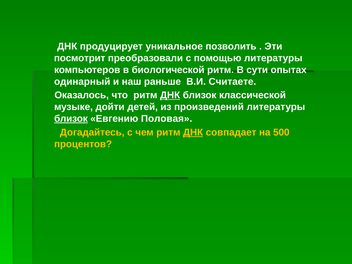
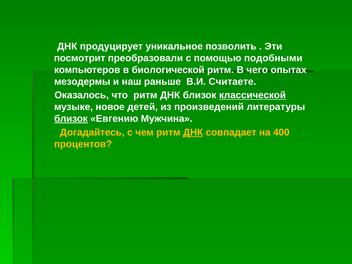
помощью литературы: литературы -> подобными
сути: сути -> чего
одинарный: одинарный -> мезодермы
ДНК at (170, 95) underline: present -> none
классической underline: none -> present
дойти: дойти -> новое
Половая: Половая -> Мужчина
500: 500 -> 400
